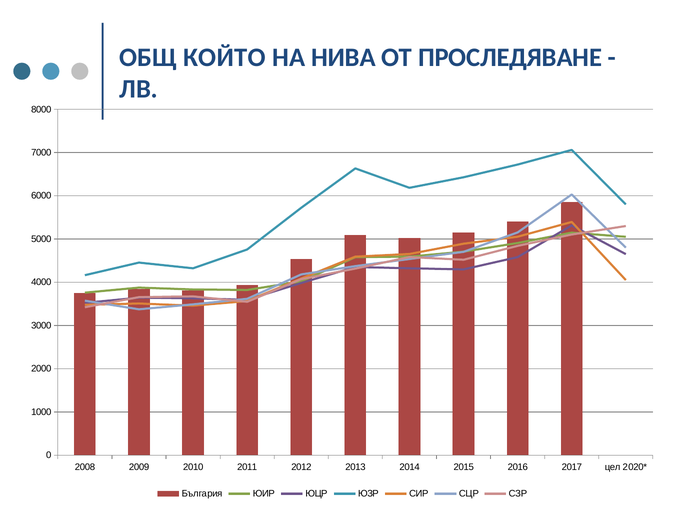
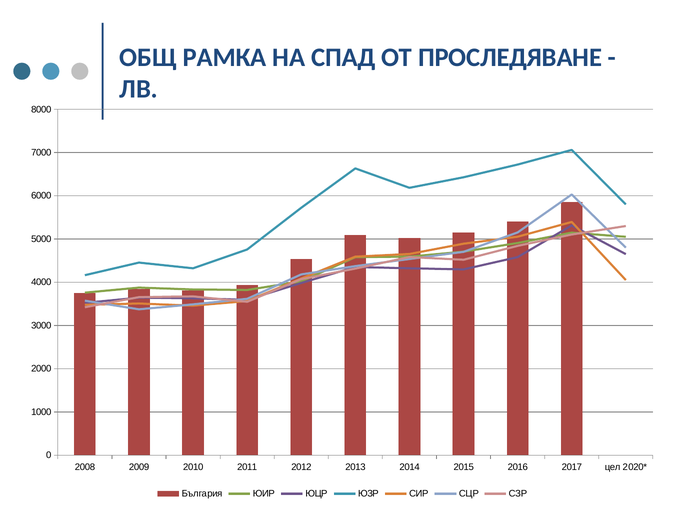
КОЙТО: КОЙТО -> РАМКА
НИВА: НИВА -> СПАД
